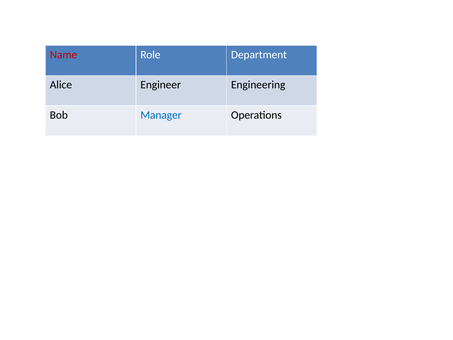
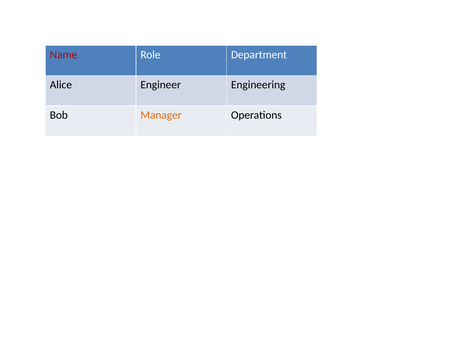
Manager colour: blue -> orange
